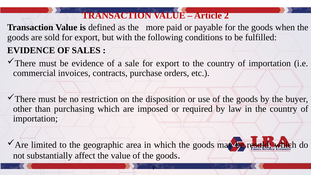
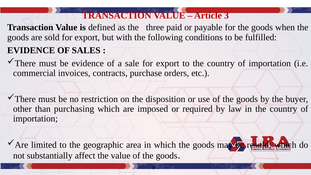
2: 2 -> 3
more: more -> three
